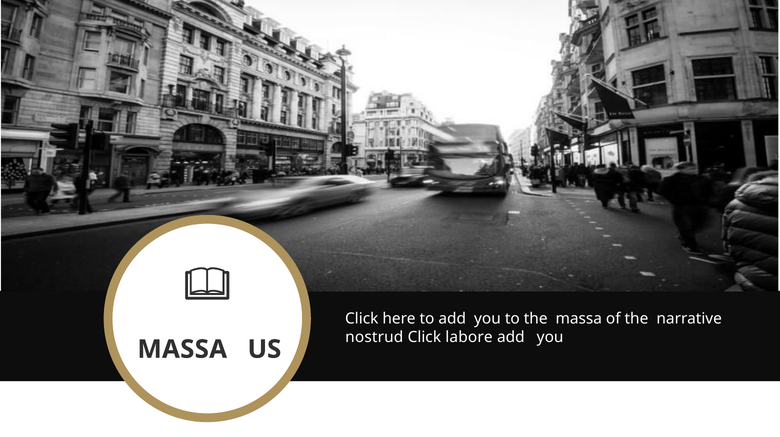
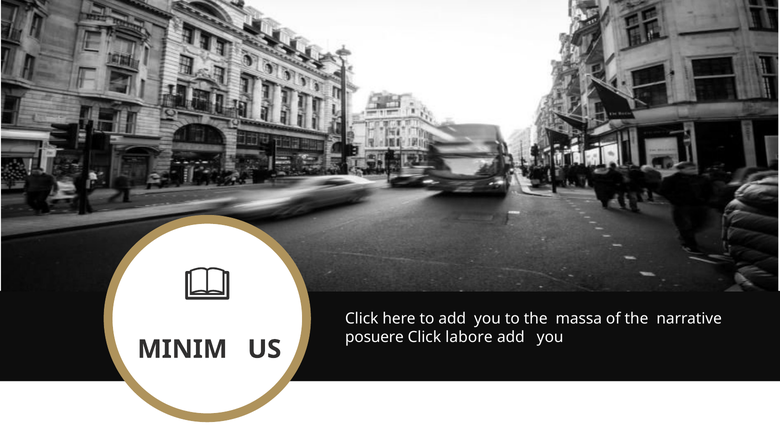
nostrud: nostrud -> posuere
MASSA at (182, 349): MASSA -> MINIM
